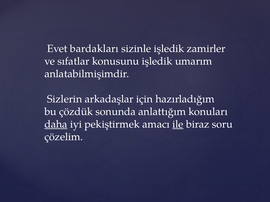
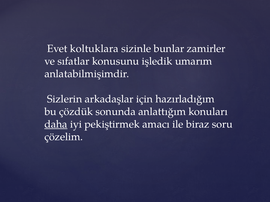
bardakları: bardakları -> koltuklara
sizinle işledik: işledik -> bunlar
ile underline: present -> none
